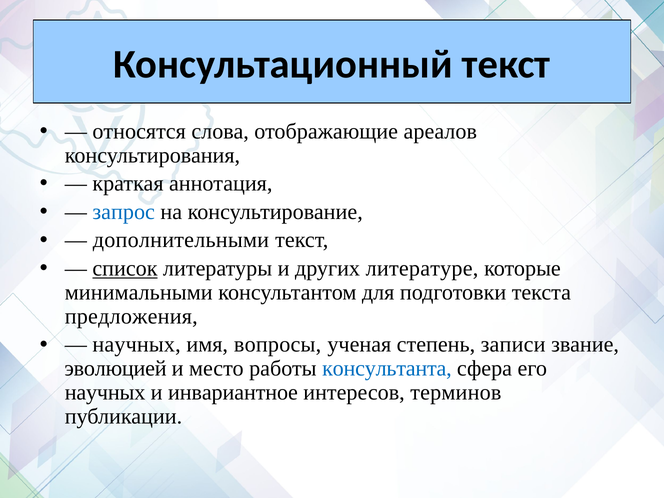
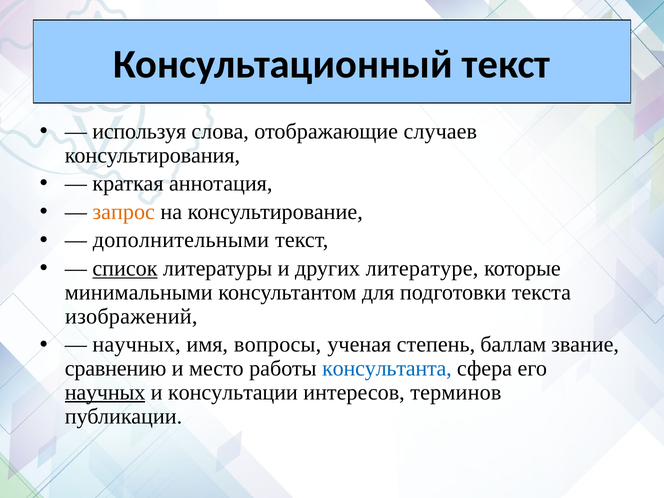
относятся: относятся -> используя
ареалов: ареалов -> случаев
запрос colour: blue -> orange
предложения: предложения -> изображений
записи: записи -> баллам
эволюцией: эволюцией -> сравнению
научных at (105, 392) underline: none -> present
инвариантное: инвариантное -> консультации
